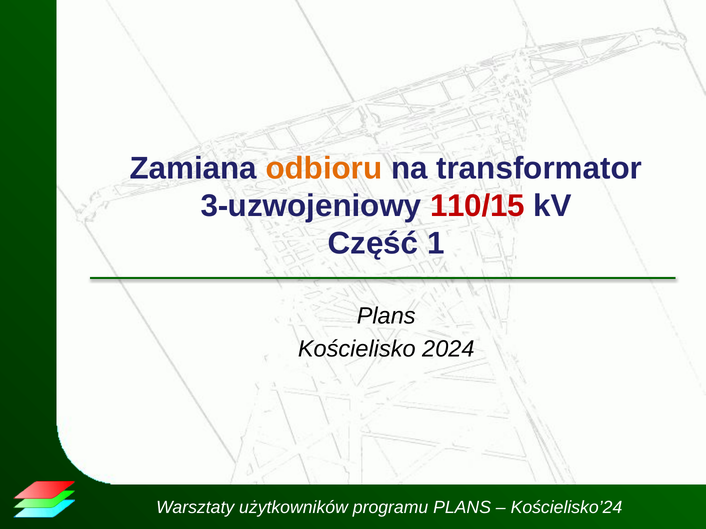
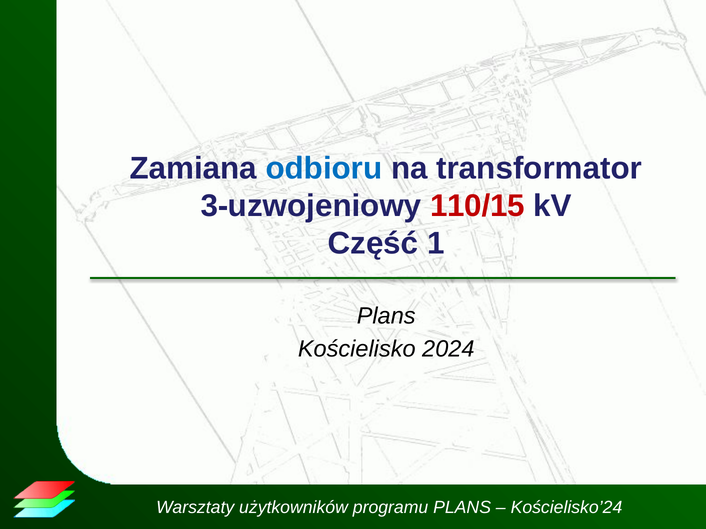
odbioru colour: orange -> blue
